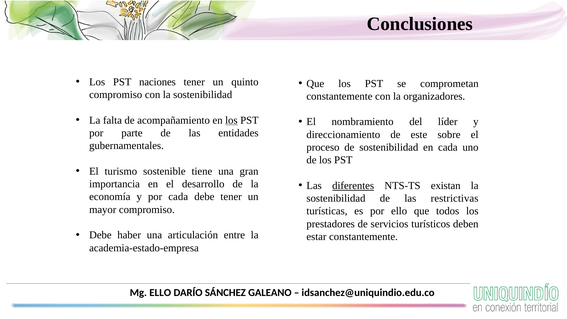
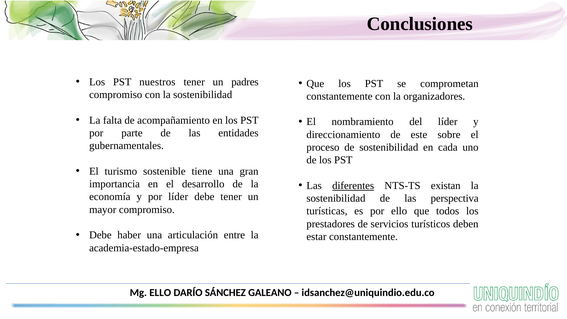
naciones: naciones -> nuestros
quinto: quinto -> padres
los at (231, 120) underline: present -> none
por cada: cada -> líder
restrictivas: restrictivas -> perspectiva
